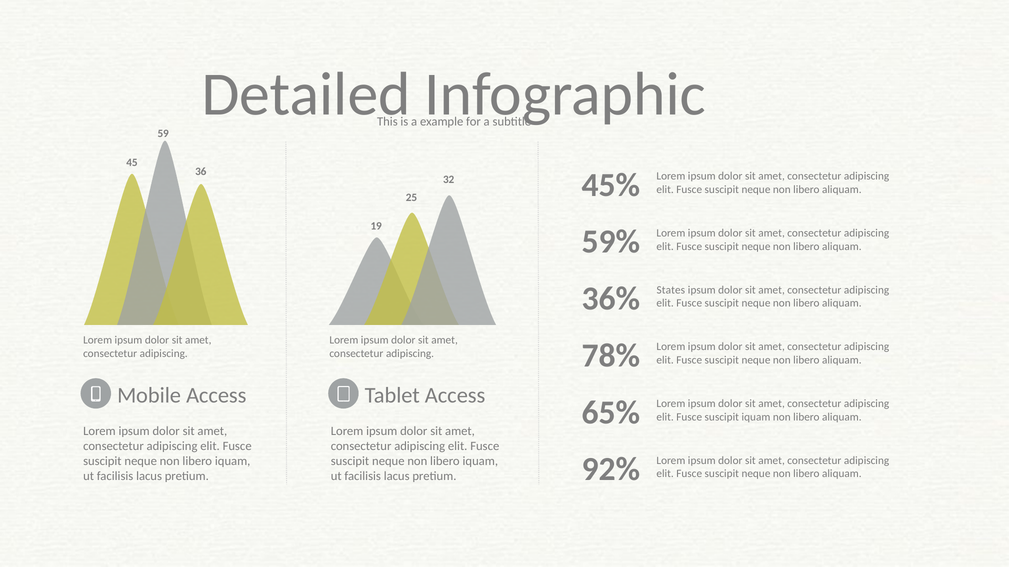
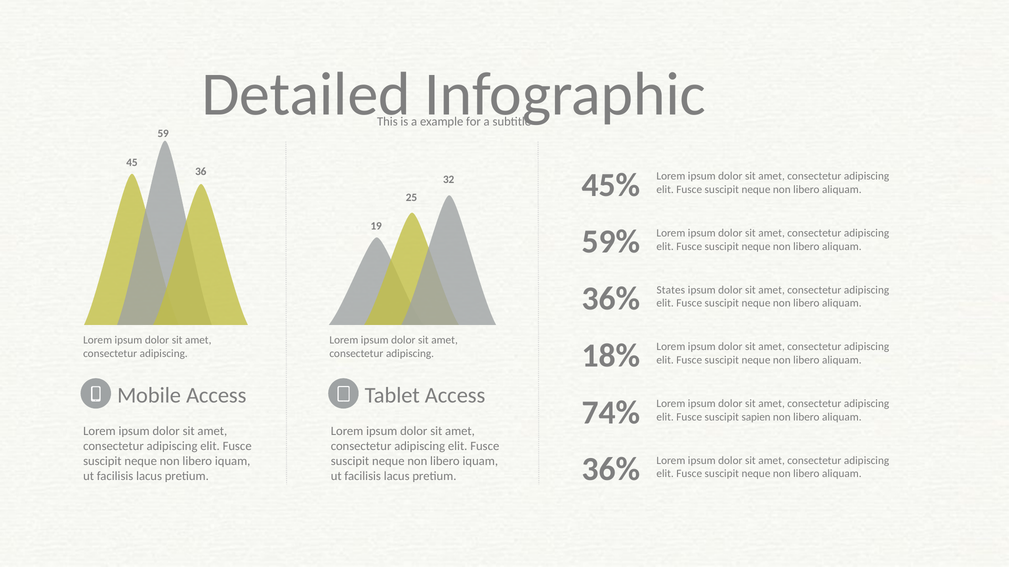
78%: 78% -> 18%
65%: 65% -> 74%
suscipit iquam: iquam -> sapien
92% at (611, 470): 92% -> 36%
